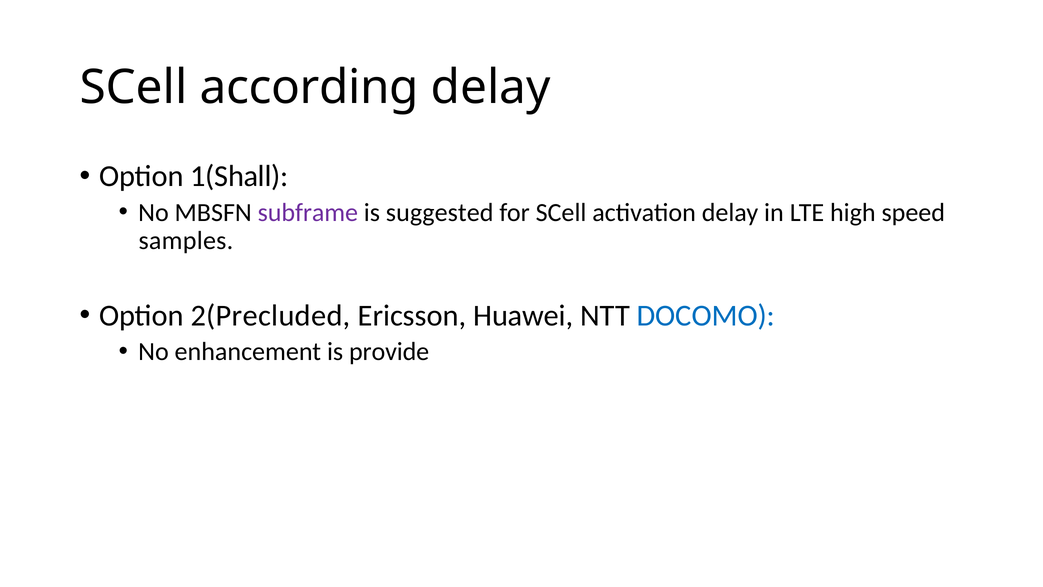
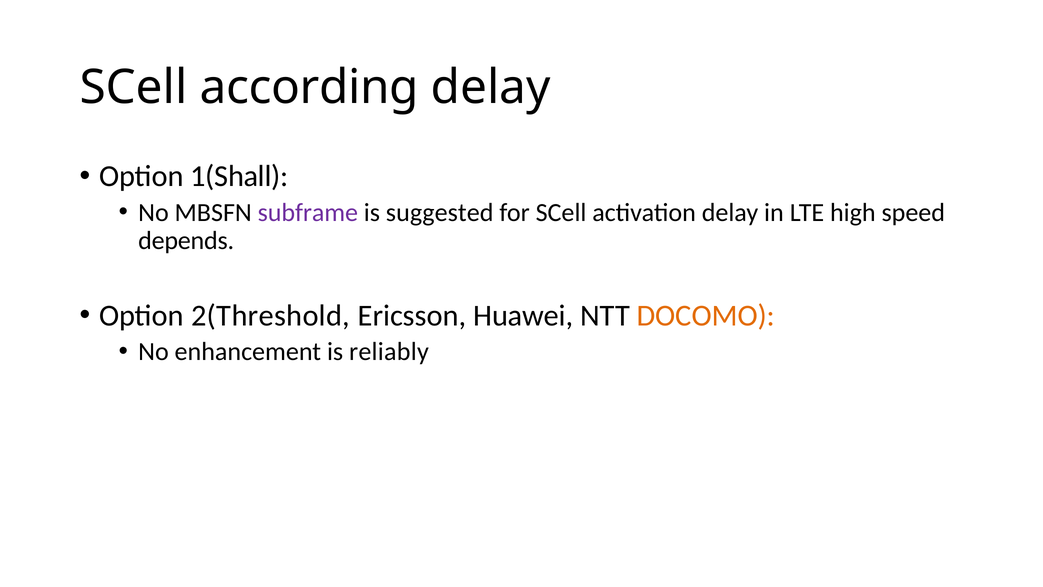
samples: samples -> depends
2(Precluded: 2(Precluded -> 2(Threshold
DOCOMO colour: blue -> orange
provide: provide -> reliably
